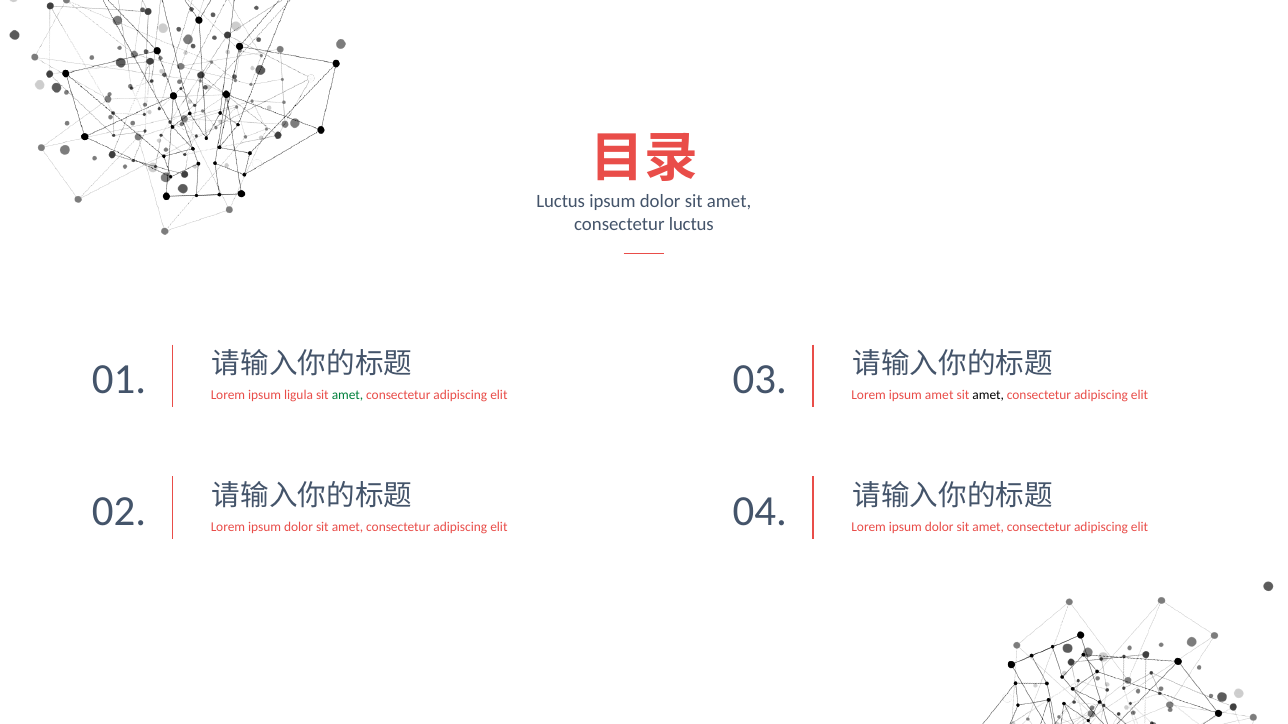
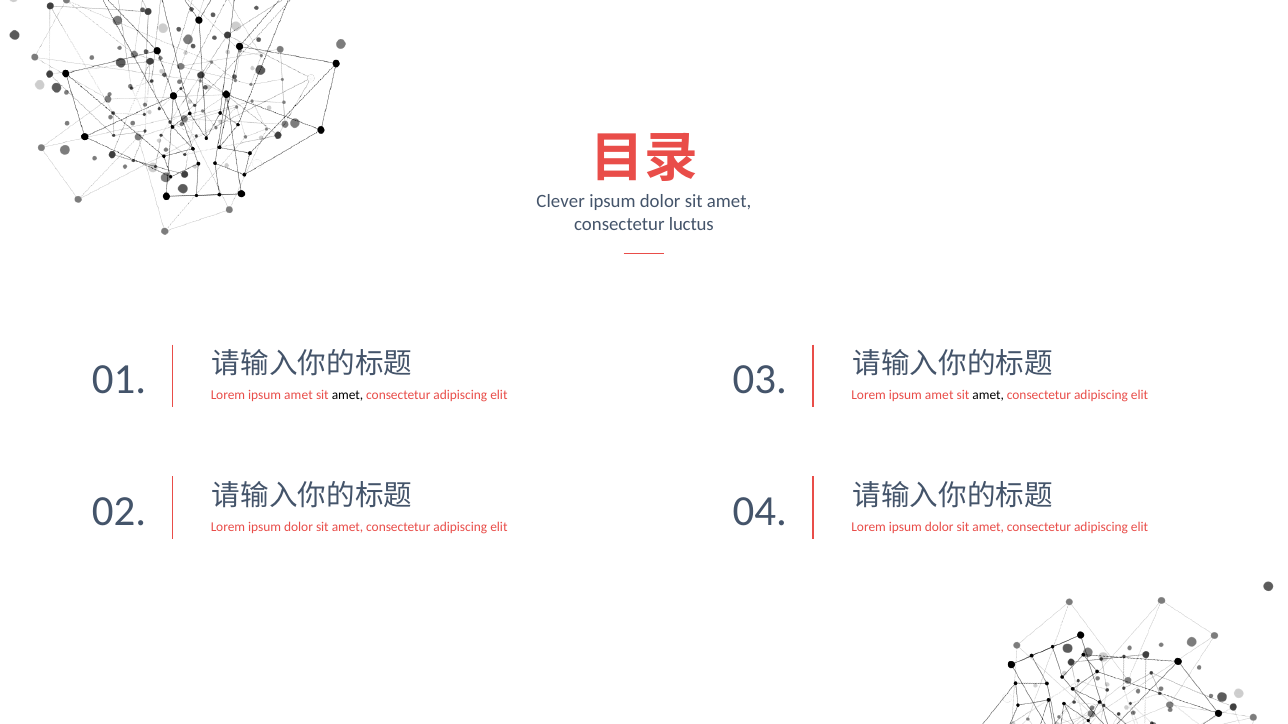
Luctus at (561, 202): Luctus -> Clever
ligula at (299, 395): ligula -> amet
amet at (347, 395) colour: green -> black
